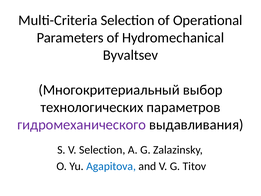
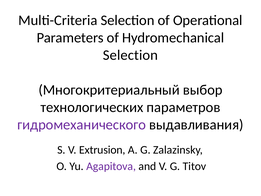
Byvaltsev at (130, 55): Byvaltsev -> Selection
V Selection: Selection -> Extrusion
Agapitova colour: blue -> purple
